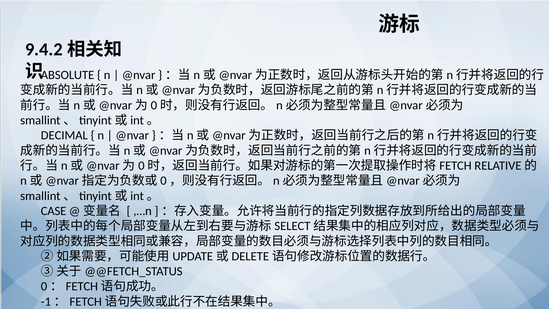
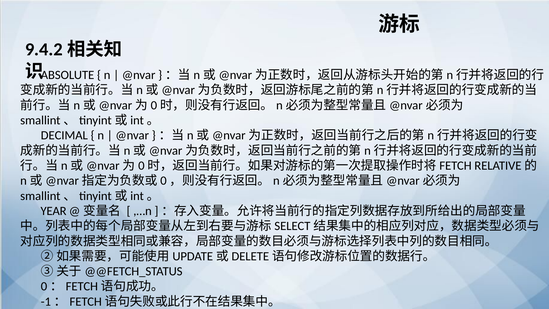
CASE: CASE -> YEAR
